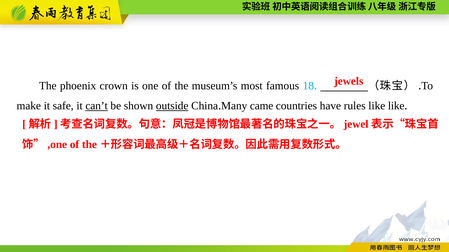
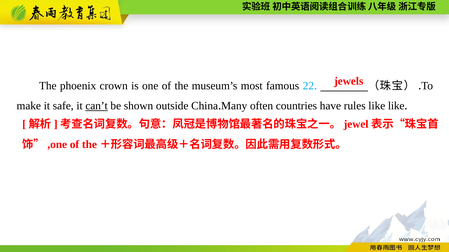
18: 18 -> 22
outside underline: present -> none
came: came -> often
